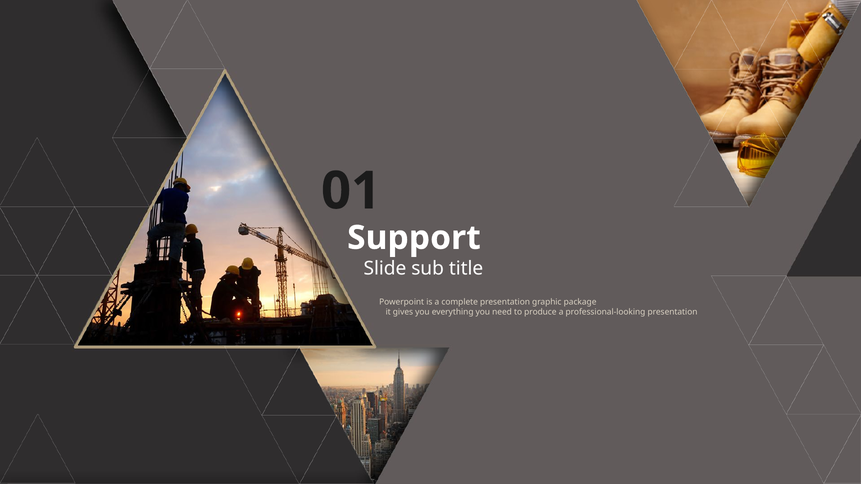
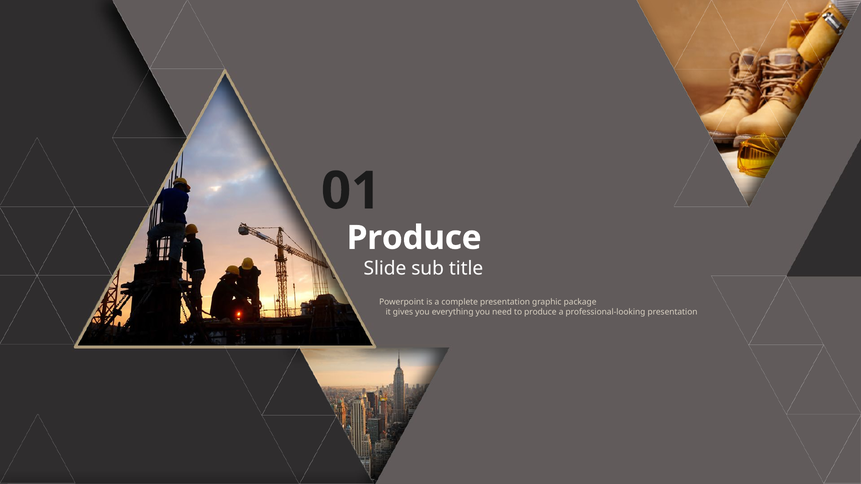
Support at (414, 238): Support -> Produce
